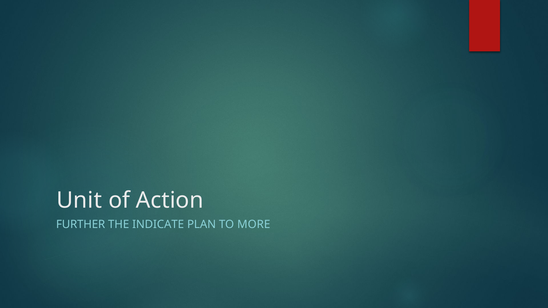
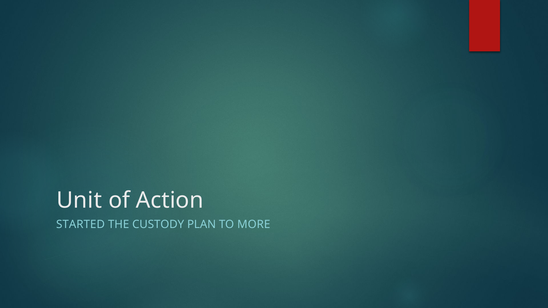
FURTHER: FURTHER -> STARTED
INDICATE: INDICATE -> CUSTODY
